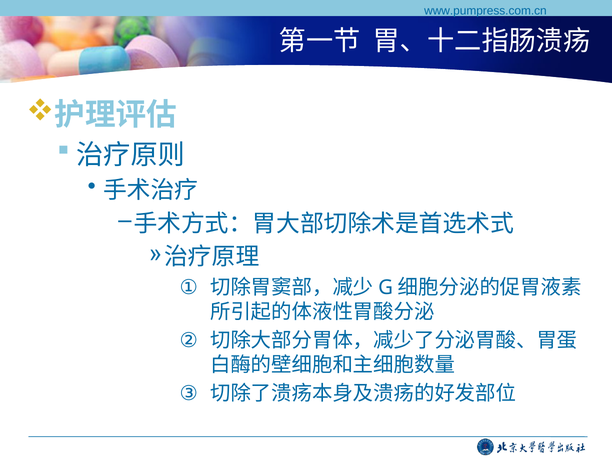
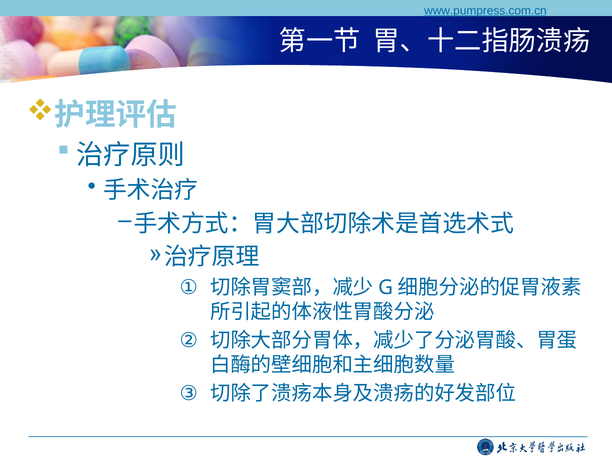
www.pumpress.com.cn underline: none -> present
